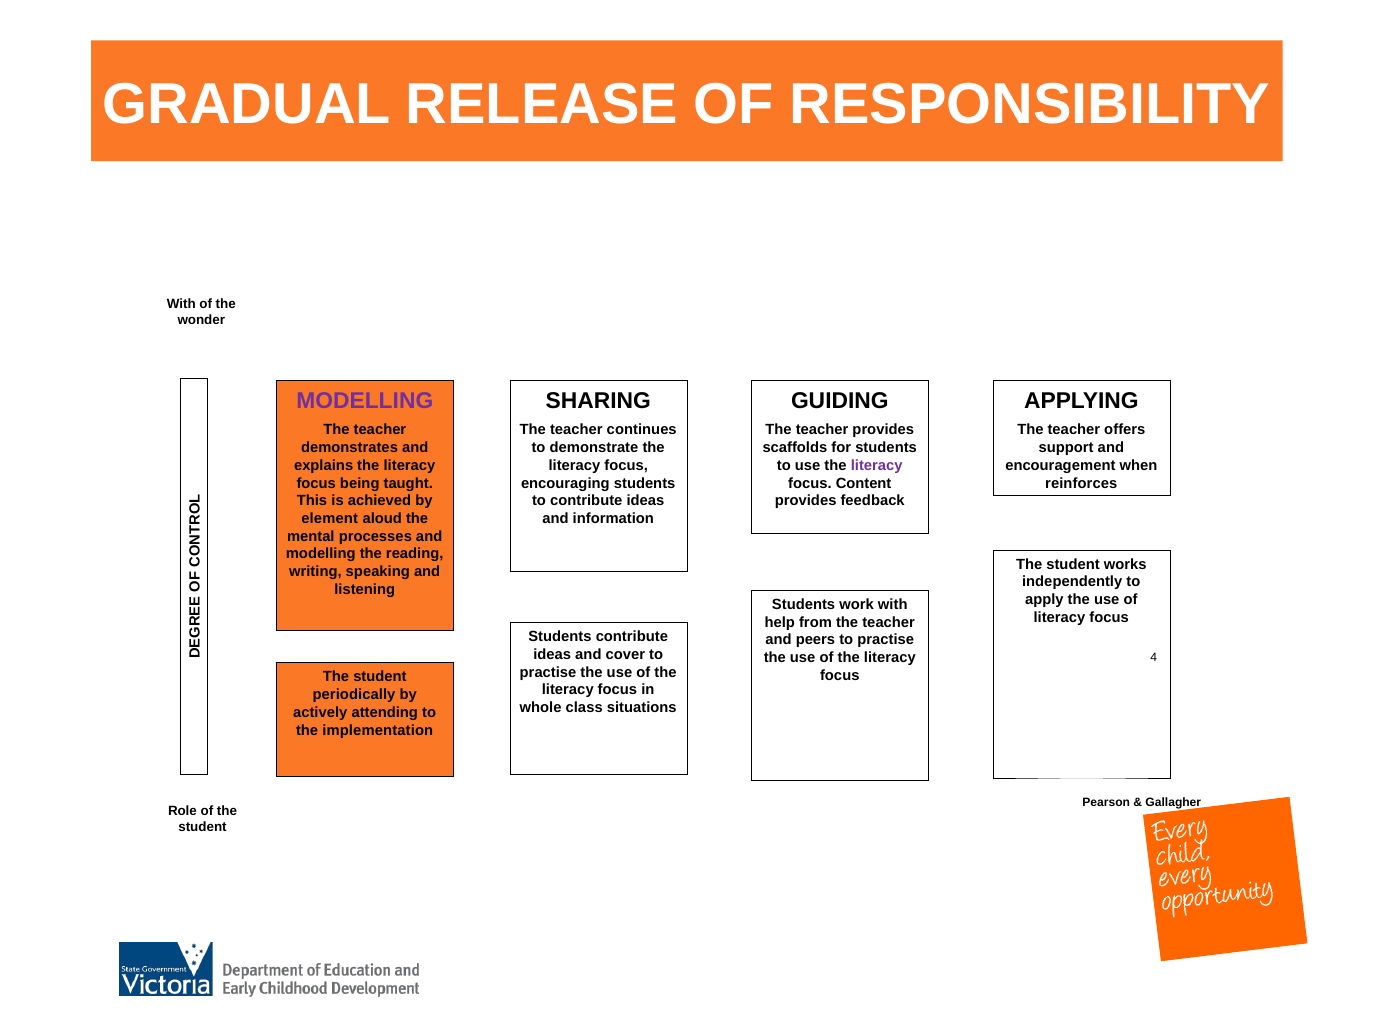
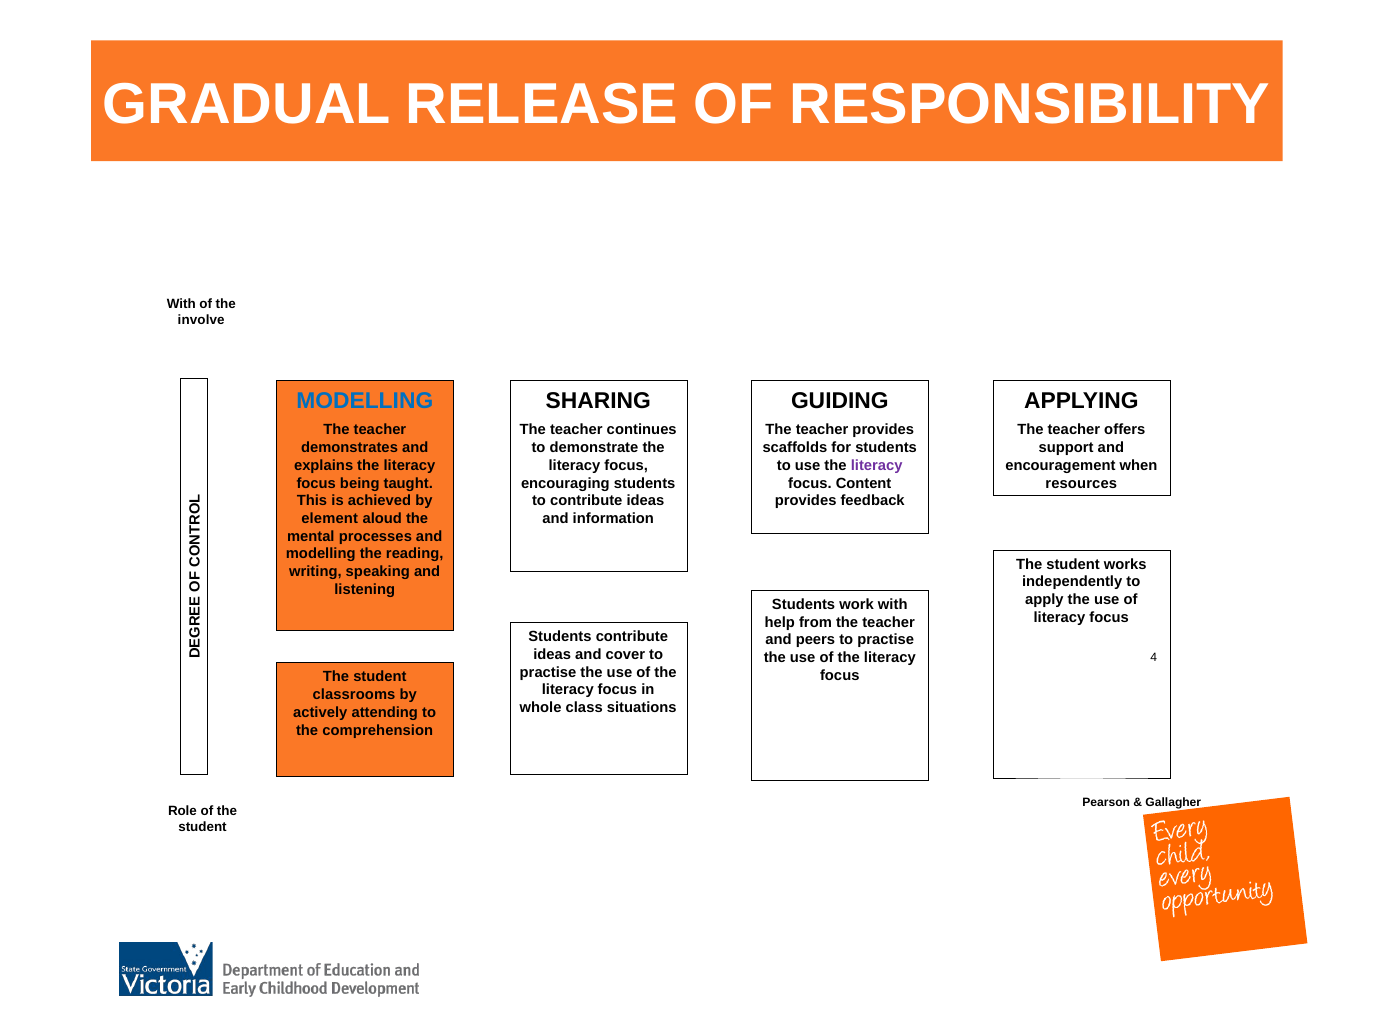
wonder: wonder -> involve
MODELLING at (365, 401) colour: purple -> blue
reinforces: reinforces -> resources
periodically: periodically -> classrooms
implementation: implementation -> comprehension
